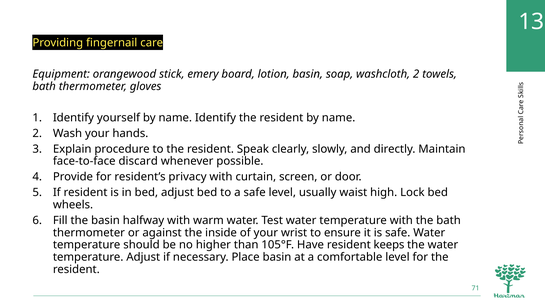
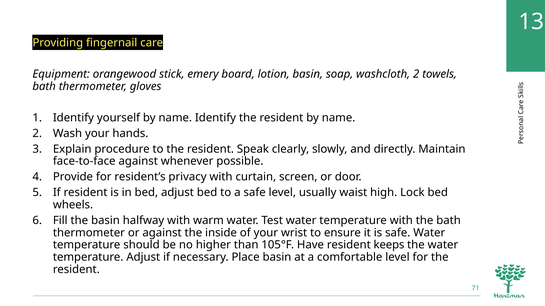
face-to-face discard: discard -> against
